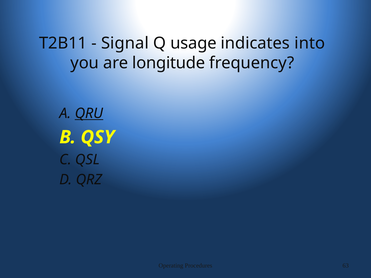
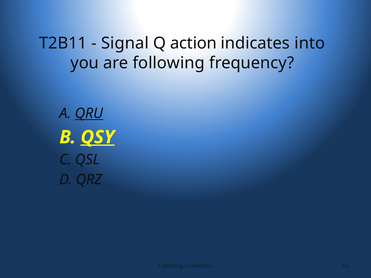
usage: usage -> action
longitude: longitude -> following
QSY underline: none -> present
